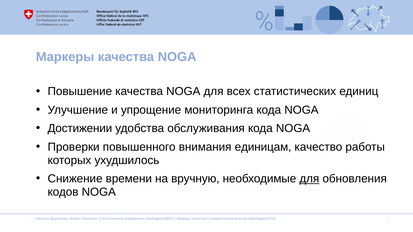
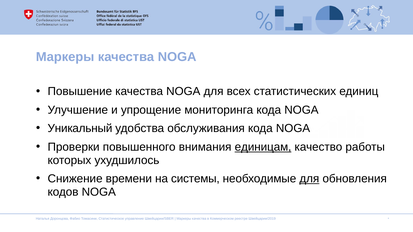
Достижении: Достижении -> Уникальный
единицам underline: none -> present
вручную: вручную -> системы
